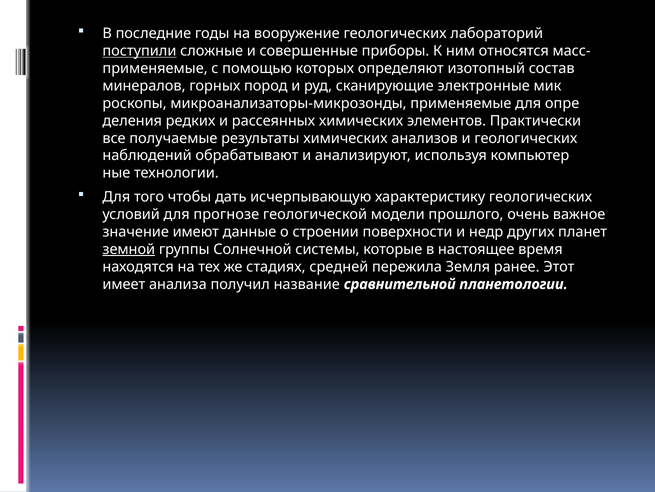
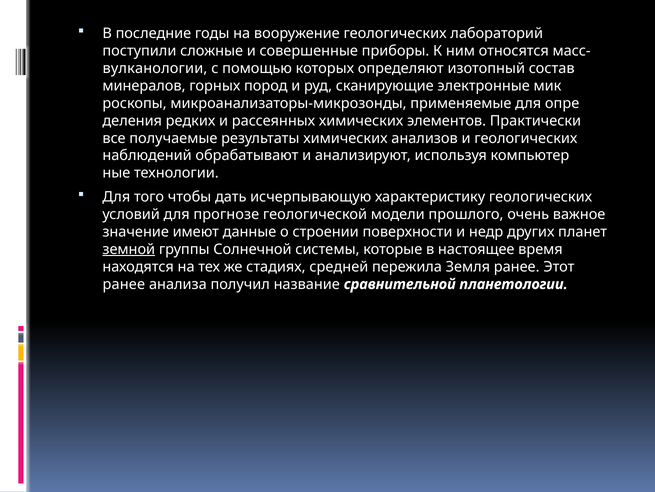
поступили underline: present -> none
применяемые at (155, 68): применяемые -> вулканологии
имеет at (124, 284): имеет -> ранее
